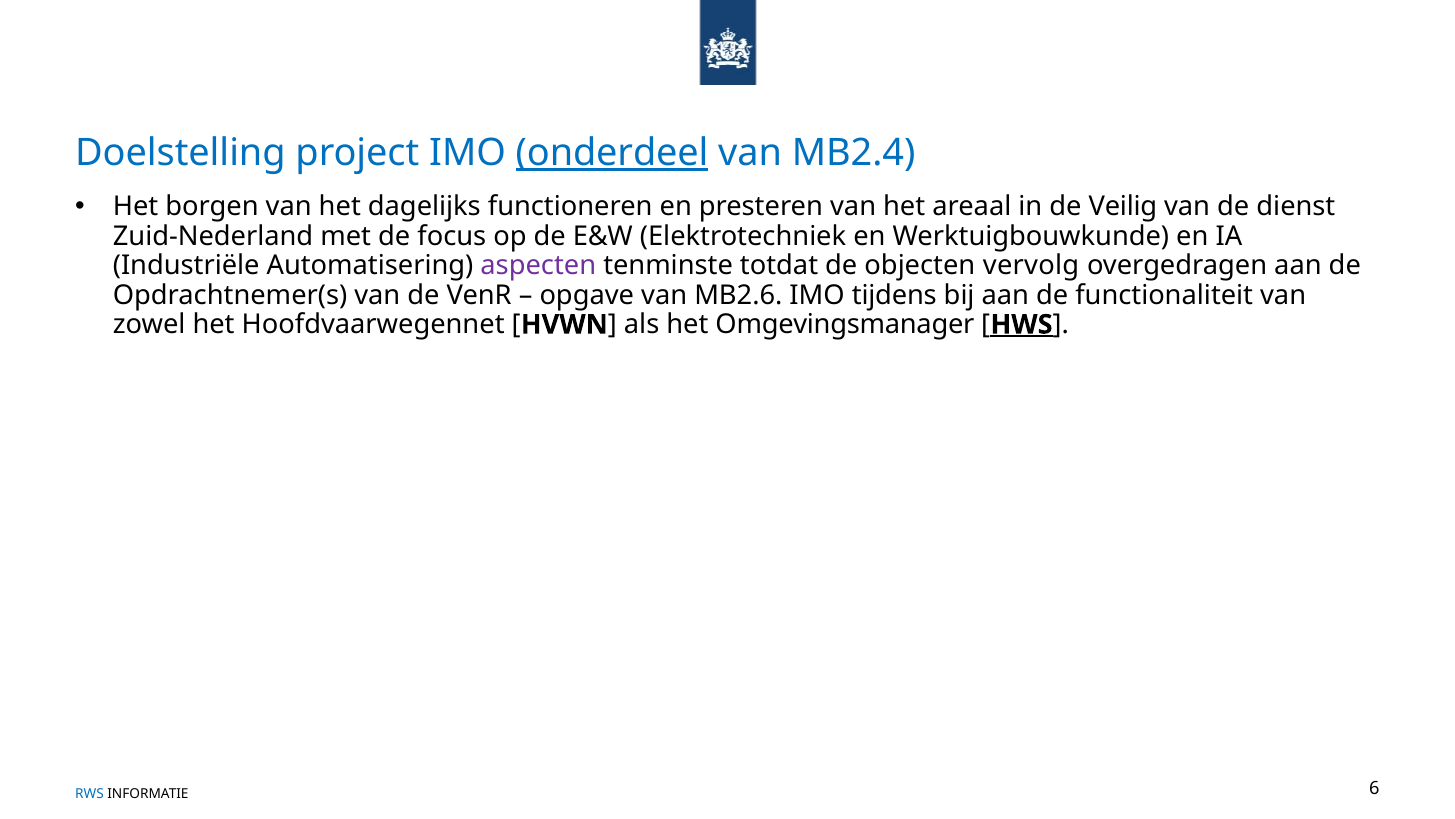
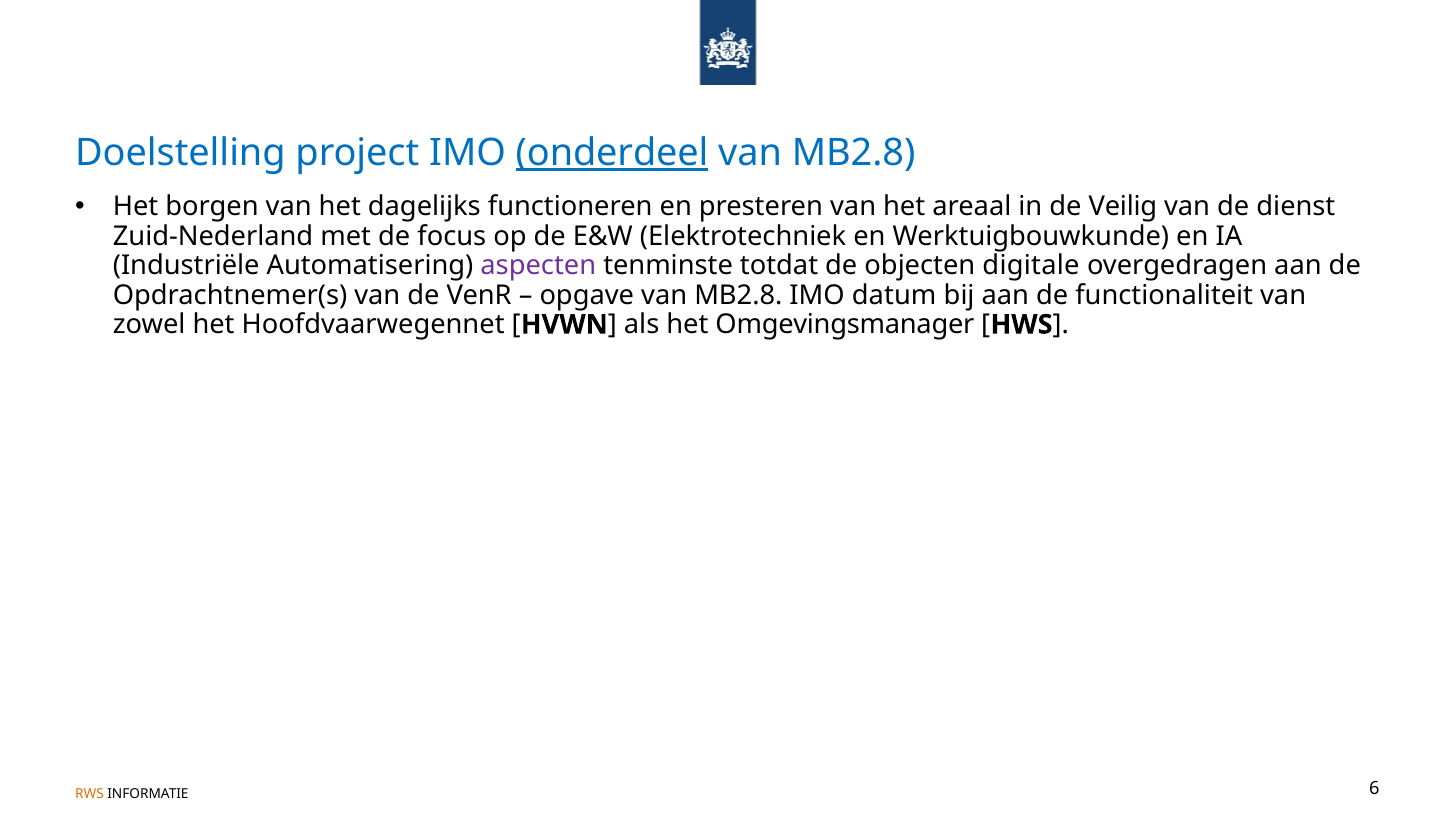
MB2.4 at (854, 153): MB2.4 -> MB2.8
vervolg: vervolg -> digitale
opgave van MB2.6: MB2.6 -> MB2.8
tijdens: tijdens -> datum
HWS underline: present -> none
RWS colour: blue -> orange
